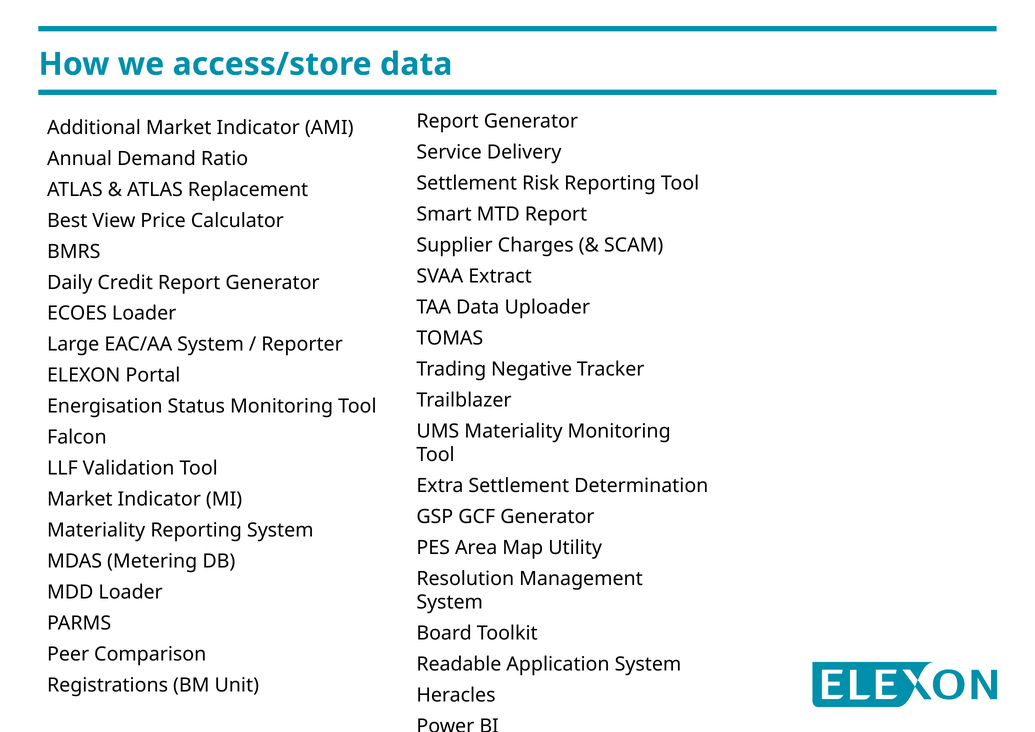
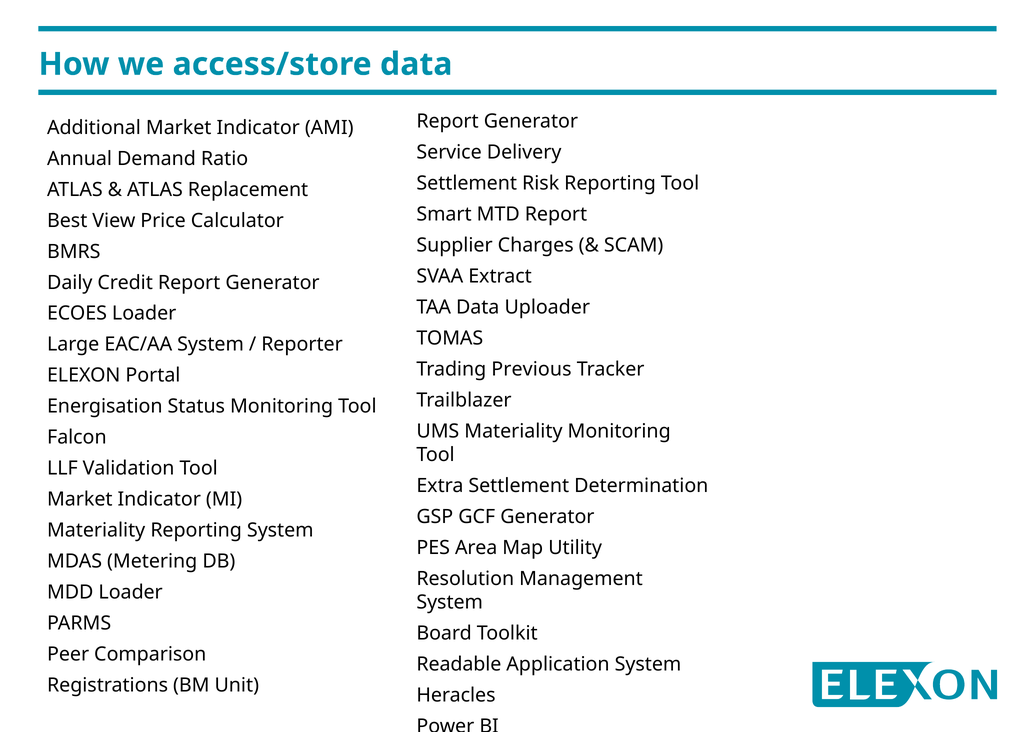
Negative: Negative -> Previous
